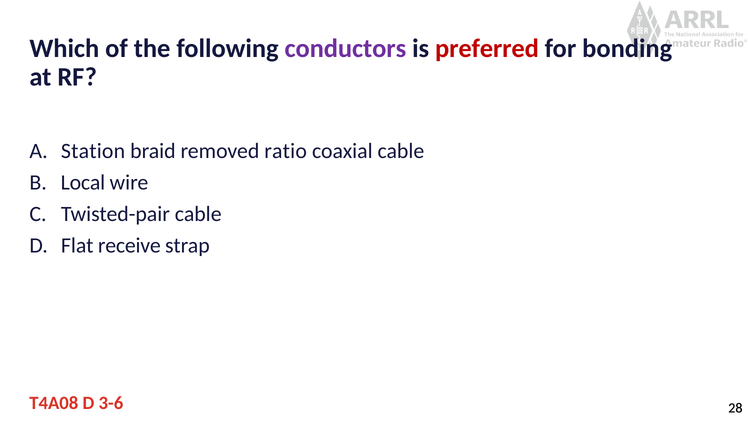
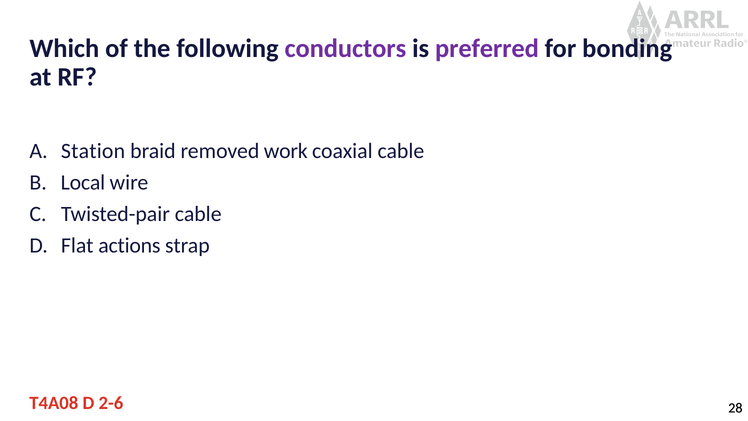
preferred colour: red -> purple
ratio: ratio -> work
receive: receive -> actions
3-6: 3-6 -> 2-6
